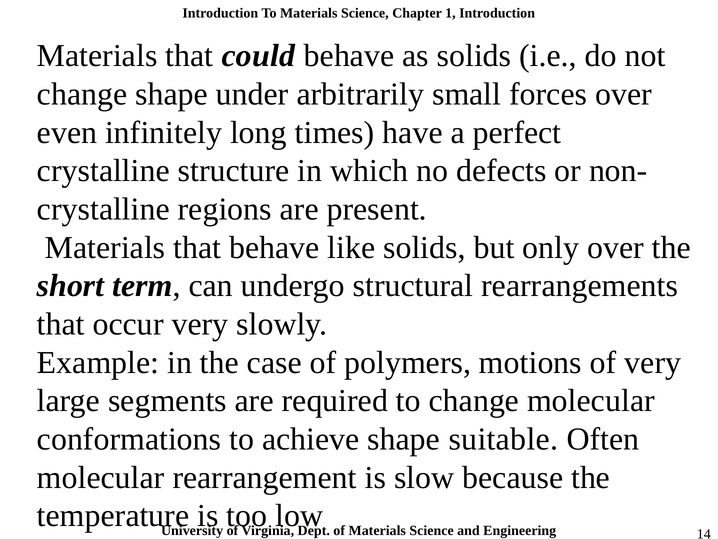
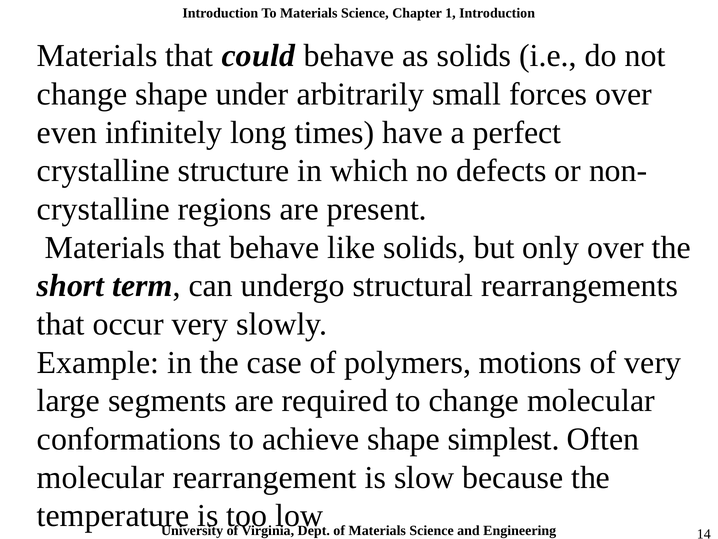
suitable: suitable -> simplest
